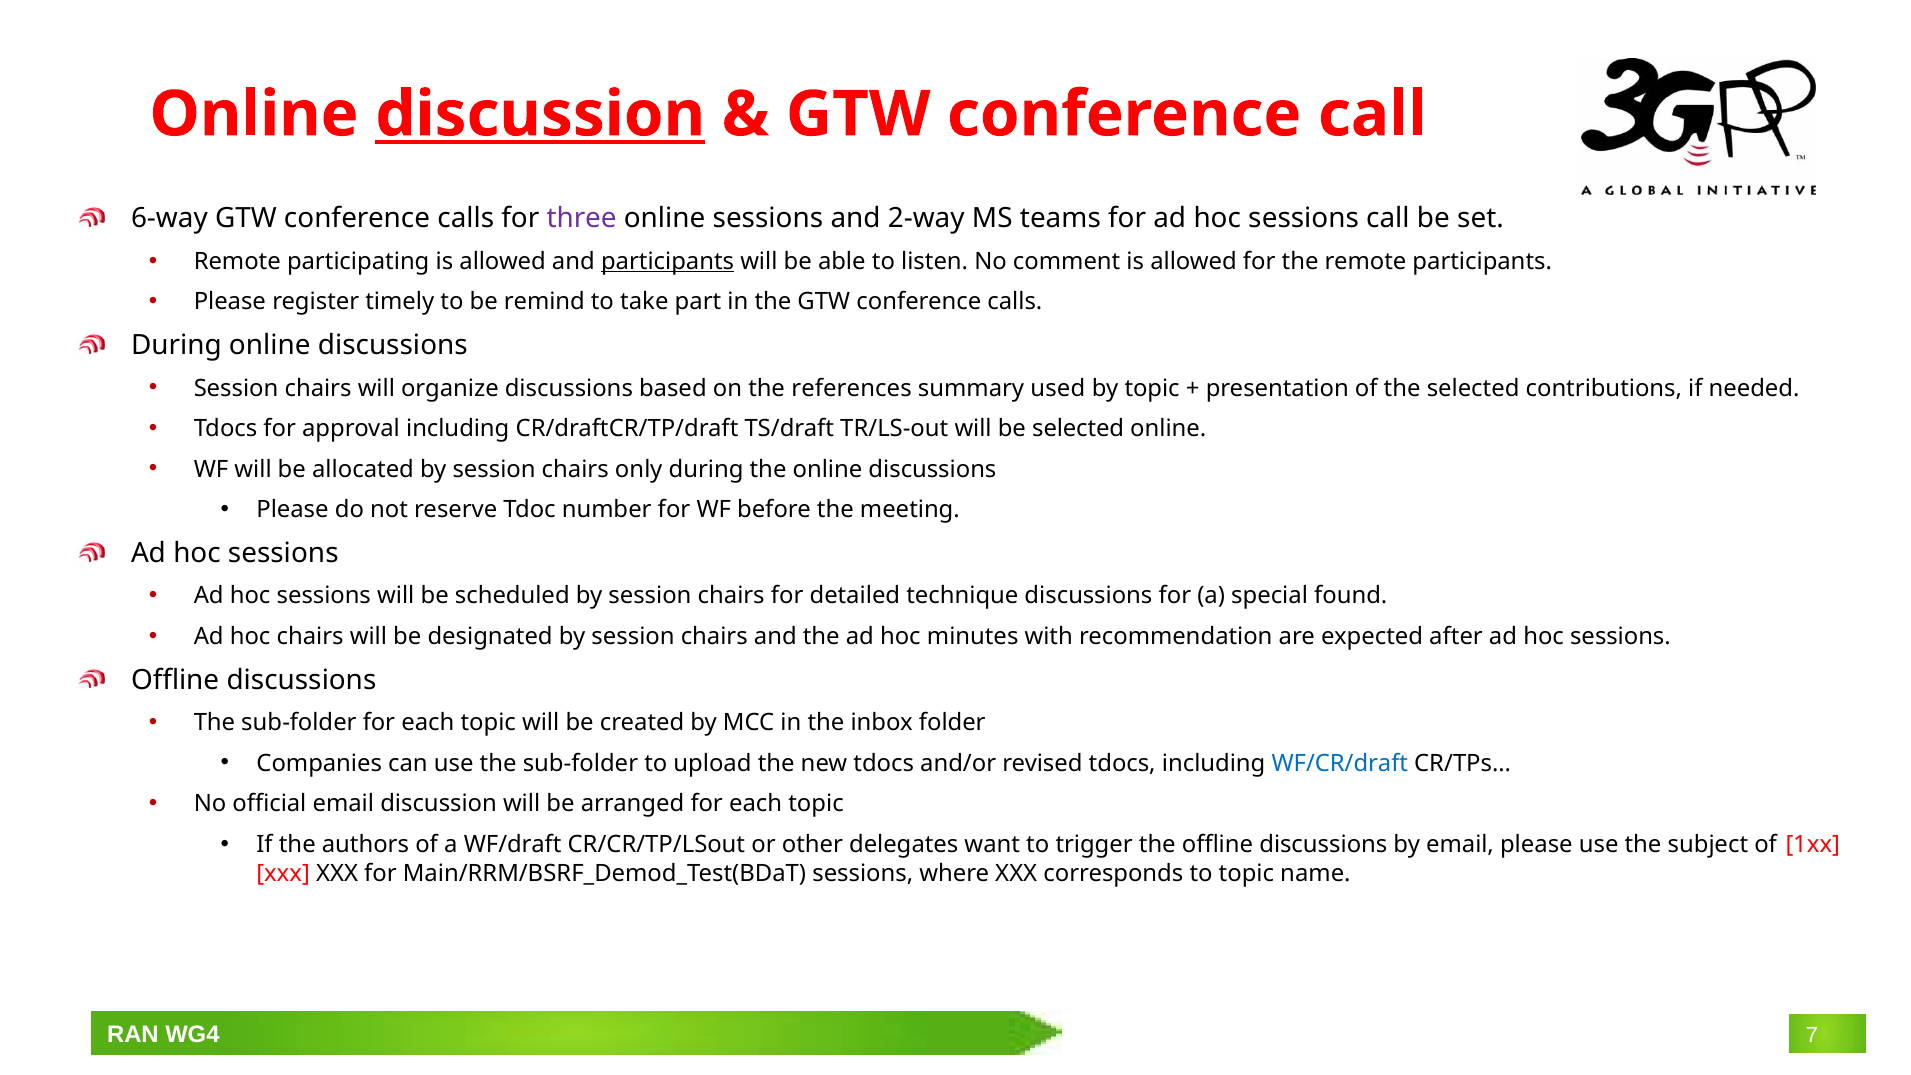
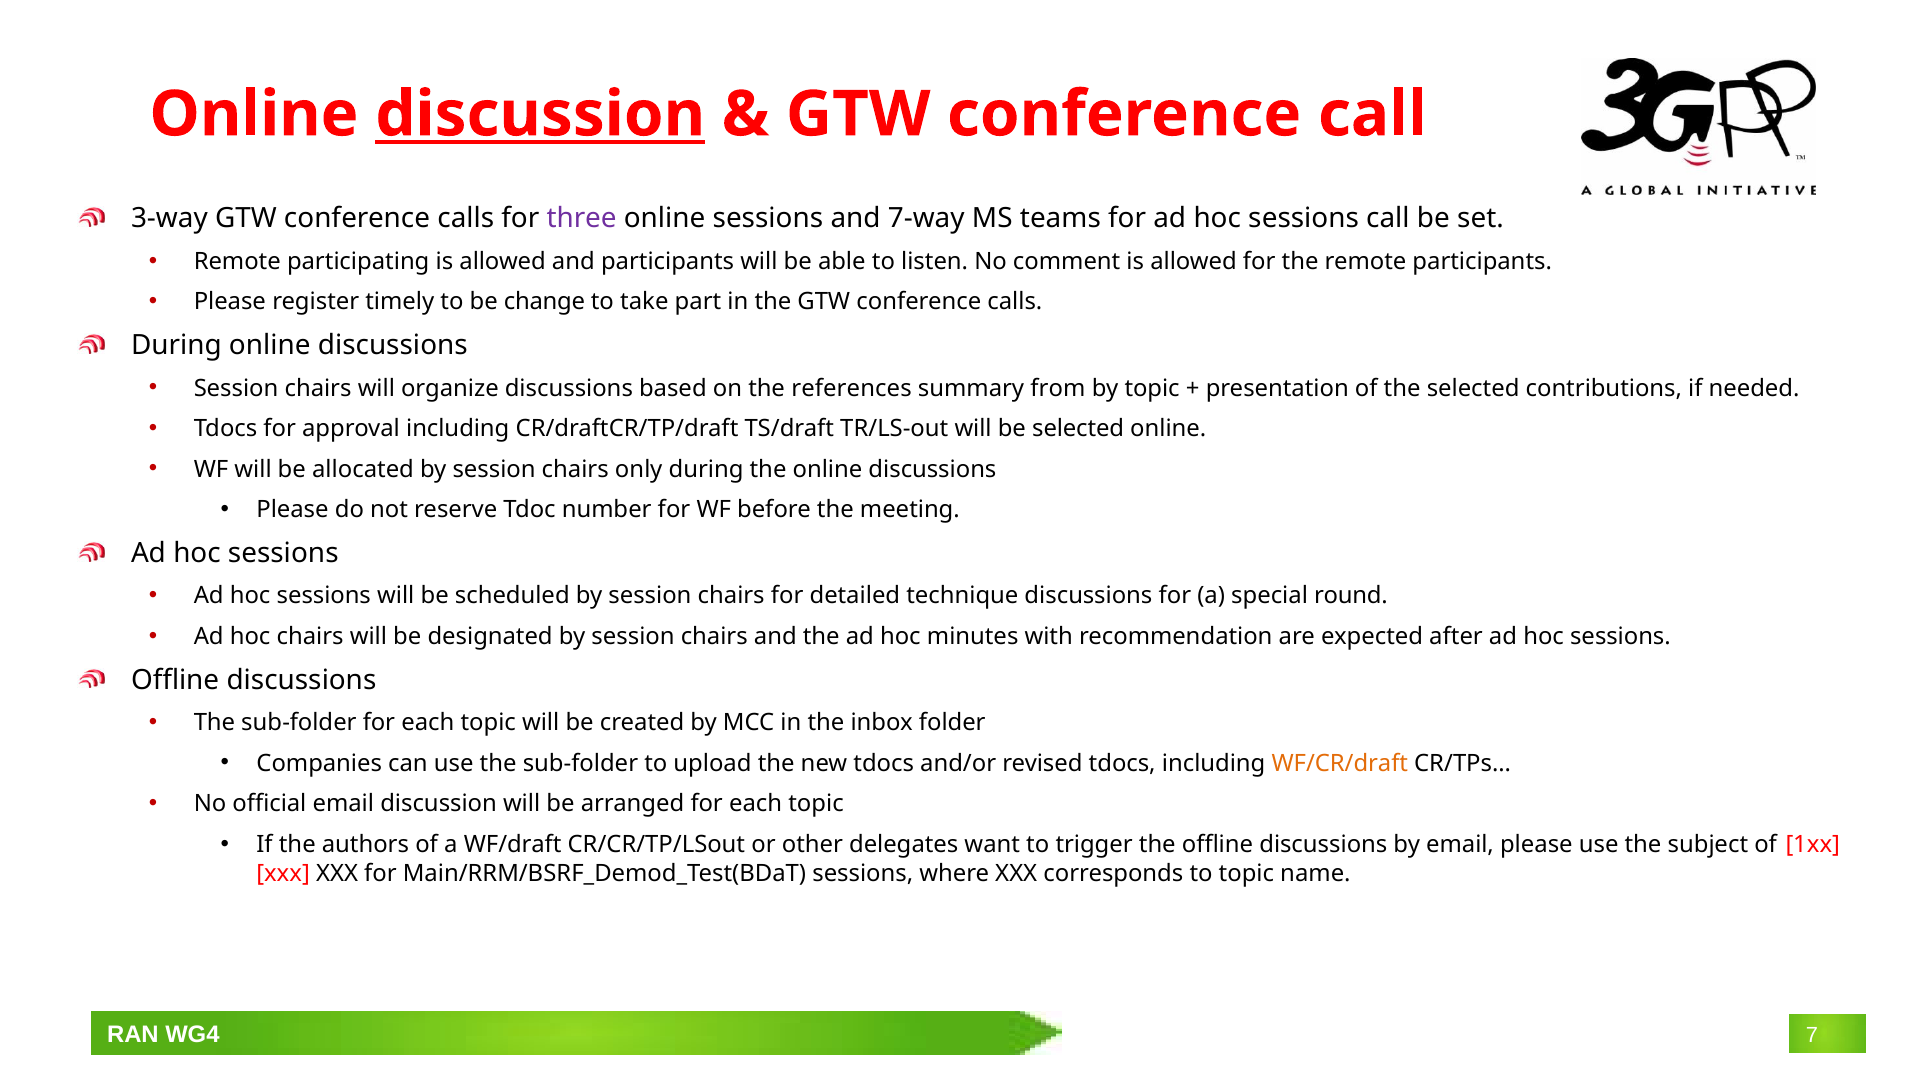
6-way: 6-way -> 3-way
2-way: 2-way -> 7-way
participants at (668, 261) underline: present -> none
remind: remind -> change
used: used -> from
found: found -> round
WF/CR/draft colour: blue -> orange
